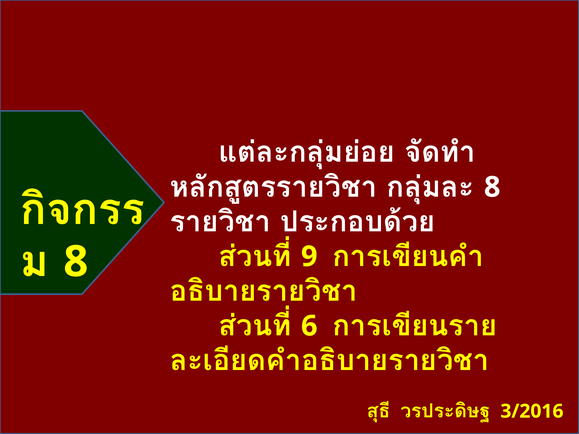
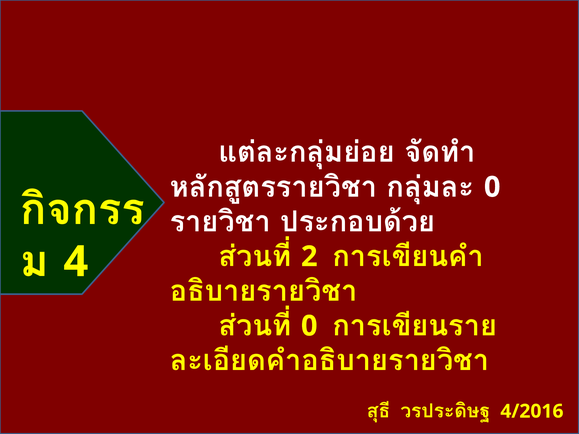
8 at (492, 187): 8 -> 0
9: 9 -> 2
8 at (76, 262): 8 -> 4
6 at (309, 326): 6 -> 0
3/2016: 3/2016 -> 4/2016
